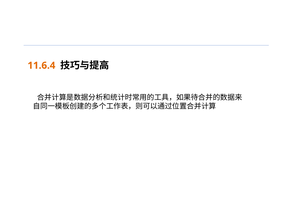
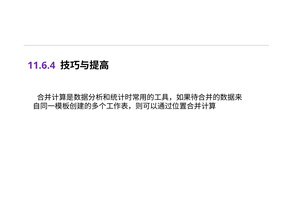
11.6.4 colour: orange -> purple
